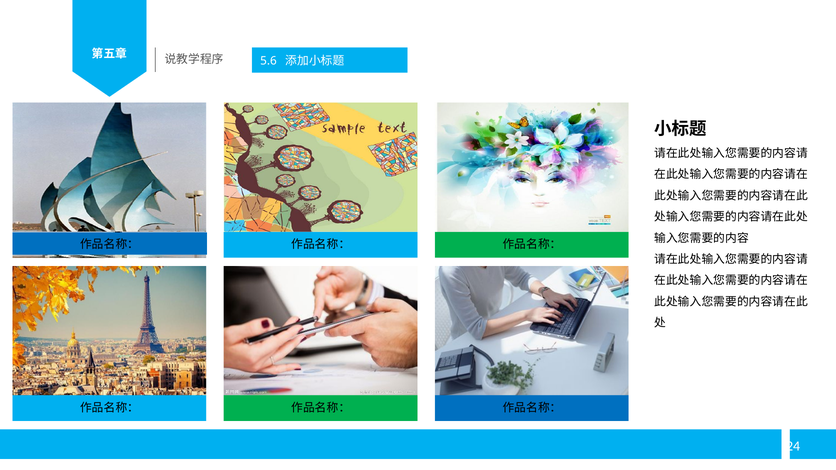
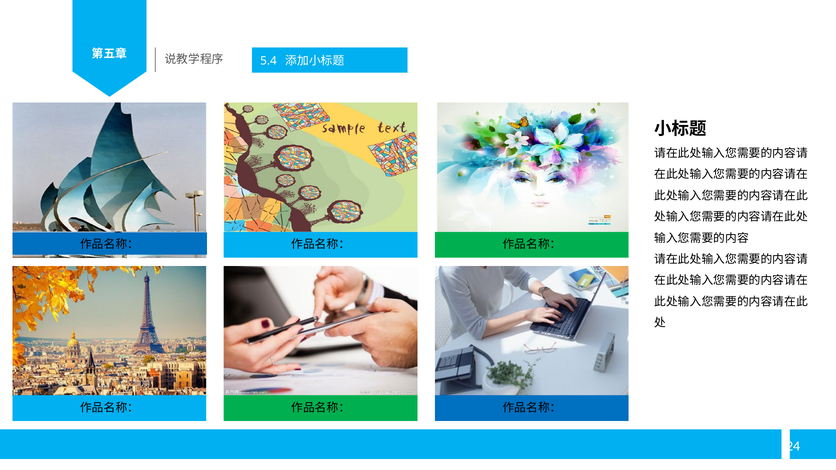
5.6: 5.6 -> 5.4
